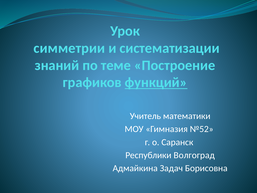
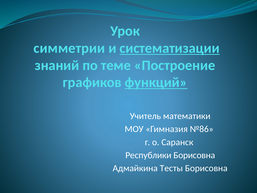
систематизации underline: none -> present
№52: №52 -> №86
Республики Волгоград: Волгоград -> Борисовна
Задач: Задач -> Тесты
